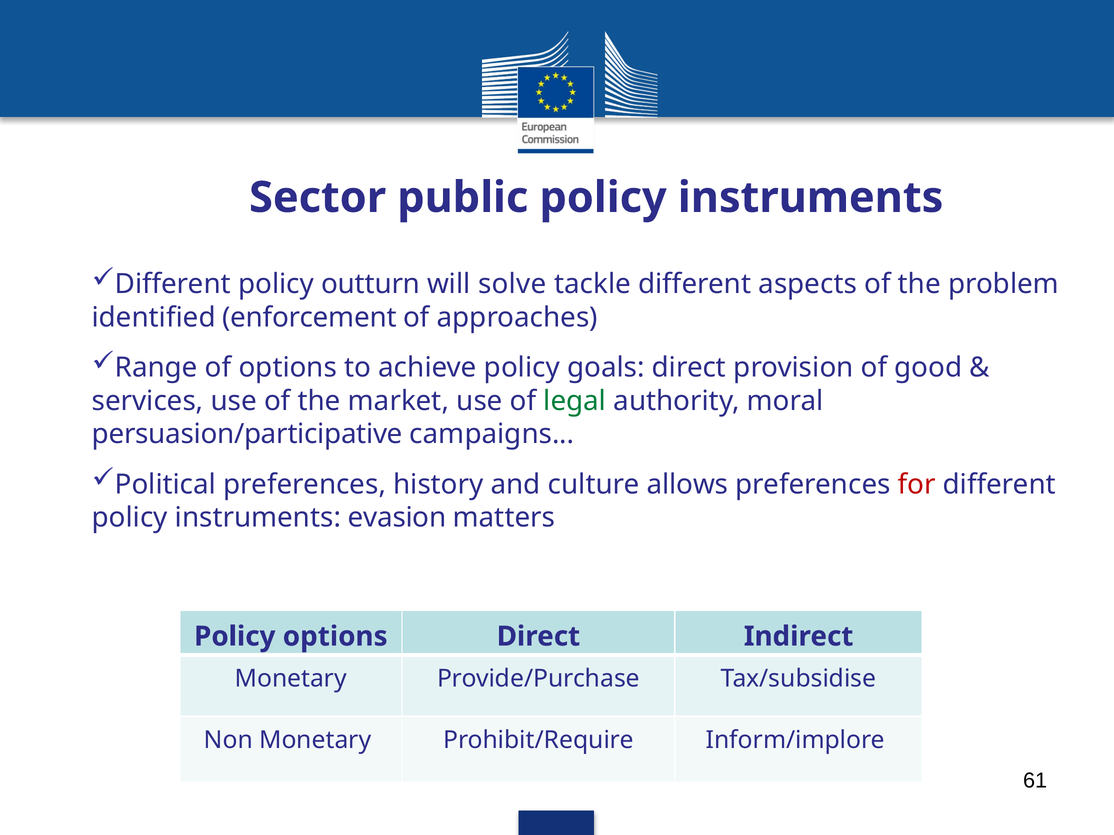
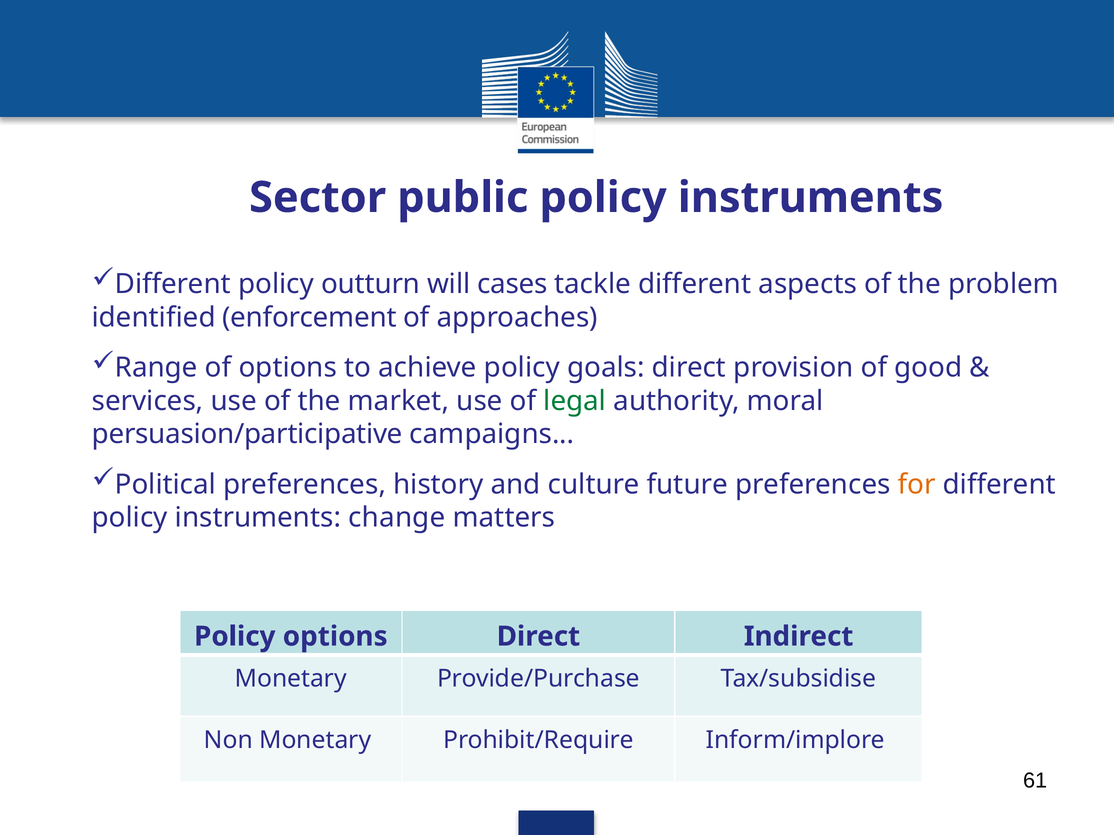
solve: solve -> cases
allows: allows -> future
for colour: red -> orange
evasion: evasion -> change
